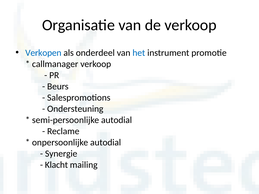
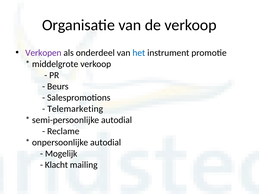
Verkopen colour: blue -> purple
callmanager: callmanager -> middelgrote
Ondersteuning: Ondersteuning -> Telemarketing
Synergie: Synergie -> Mogelijk
